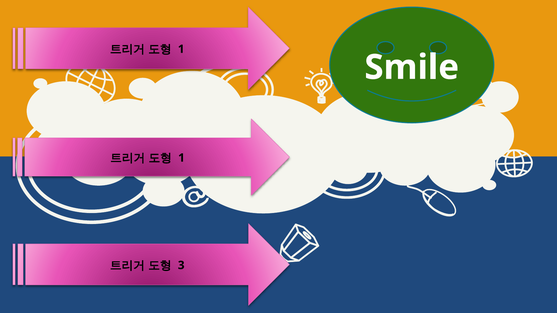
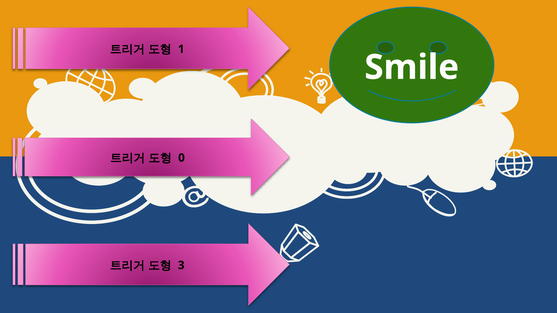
1 at (181, 158): 1 -> 0
